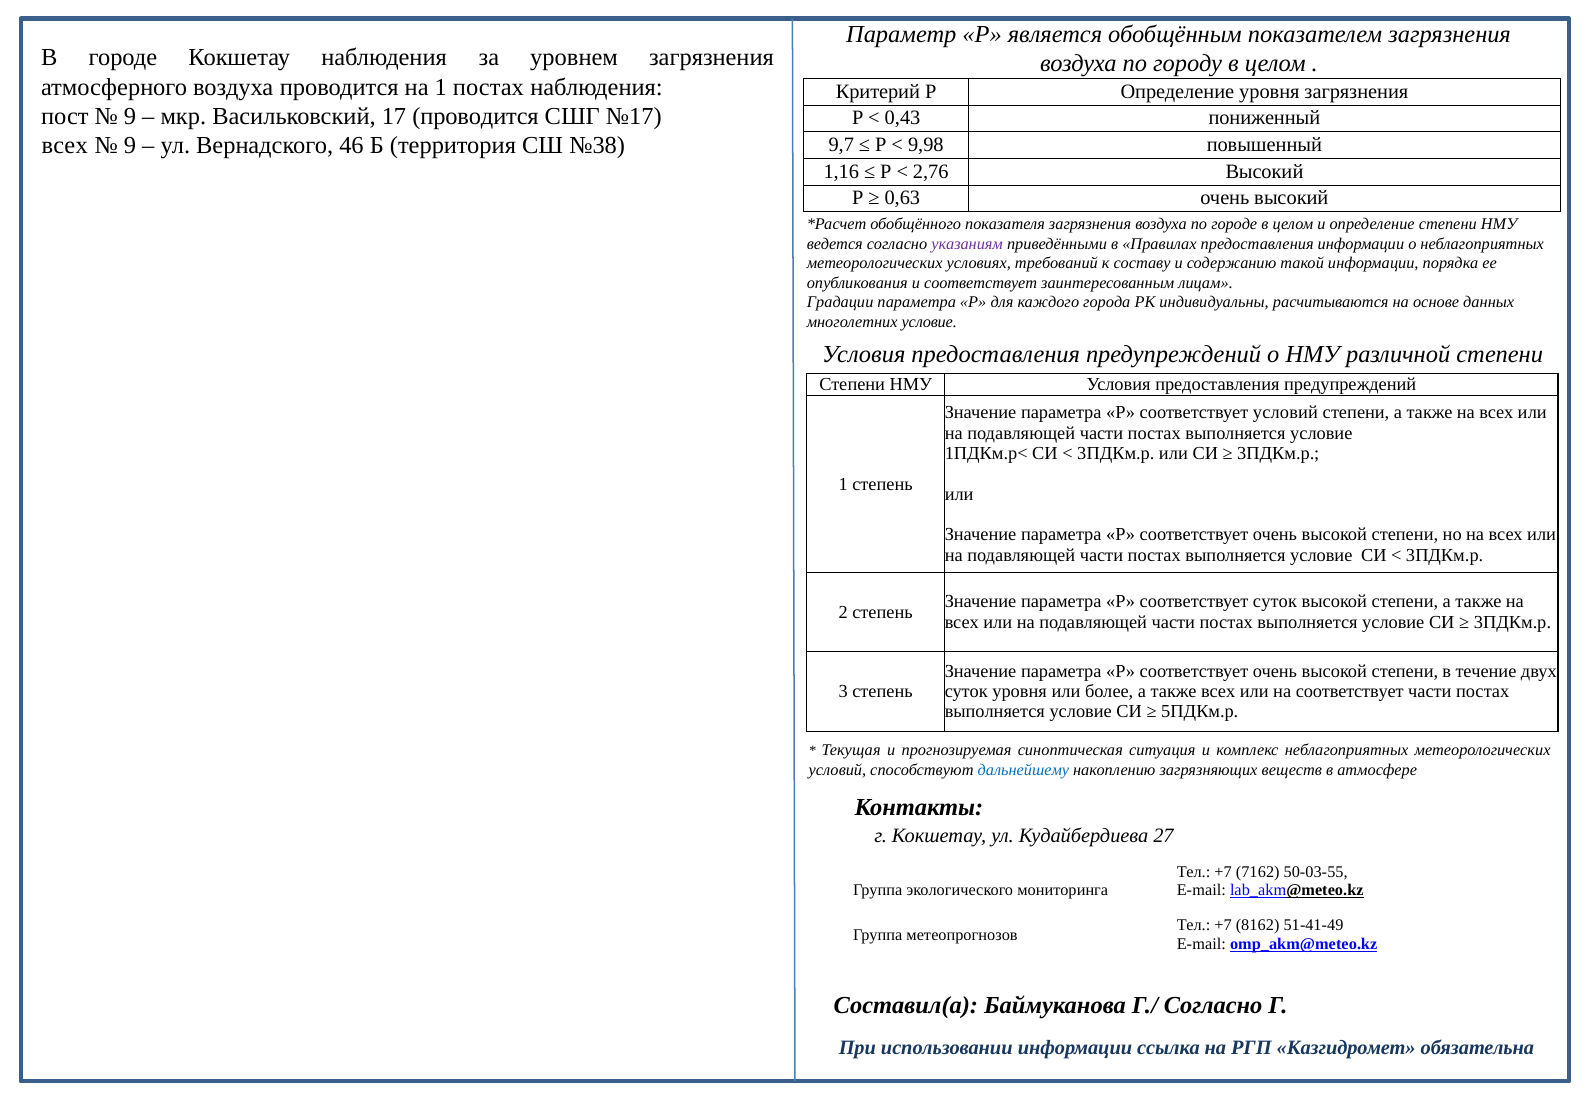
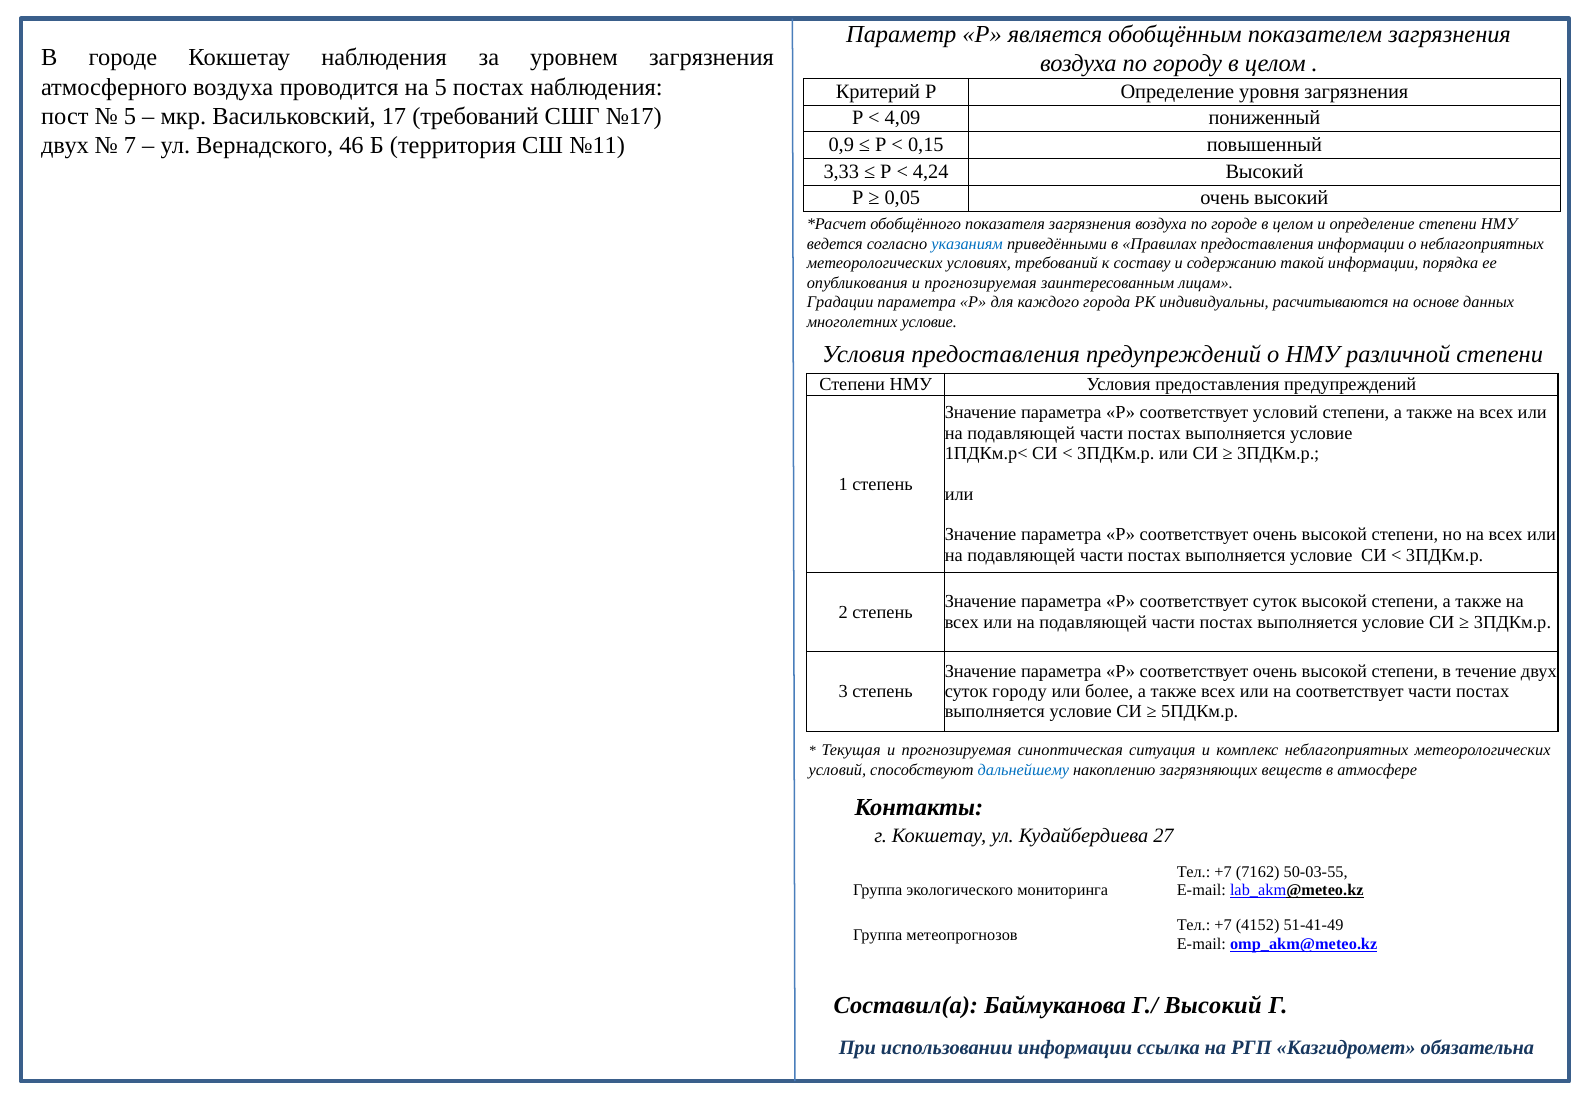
на 1: 1 -> 5
9 at (130, 117): 9 -> 5
17 проводится: проводится -> требований
0,43: 0,43 -> 4,09
всех at (65, 146): всех -> двух
9 at (130, 146): 9 -> 7
№38: №38 -> №11
9,7: 9,7 -> 0,9
9,98: 9,98 -> 0,15
1,16: 1,16 -> 3,33
2,76: 2,76 -> 4,24
0,63: 0,63 -> 0,05
указаниям colour: purple -> blue
опубликования и соответствует: соответствует -> прогнозируемая
суток уровня: уровня -> городу
8162: 8162 -> 4152
Г./ Согласно: Согласно -> Высокий
